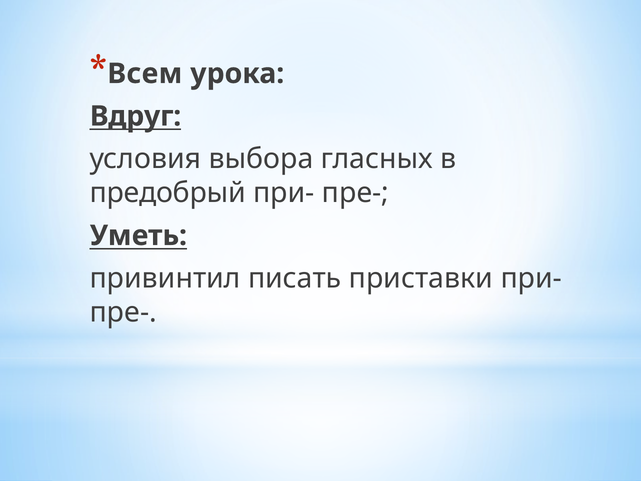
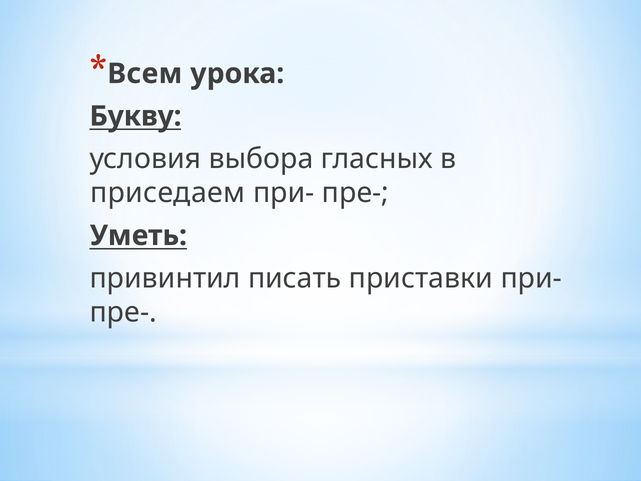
Вдруг: Вдруг -> Букву
предобрый: предобрый -> приседаем
